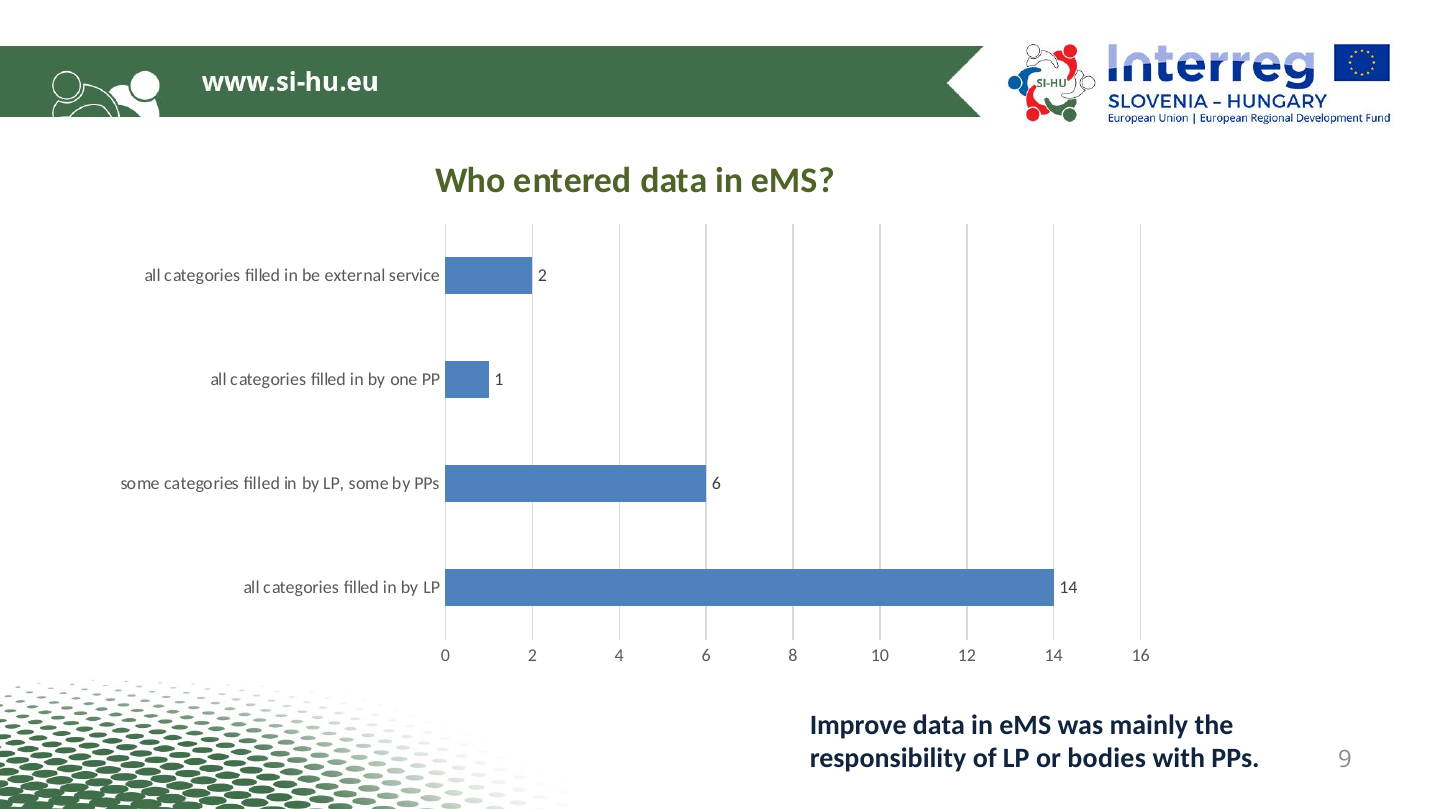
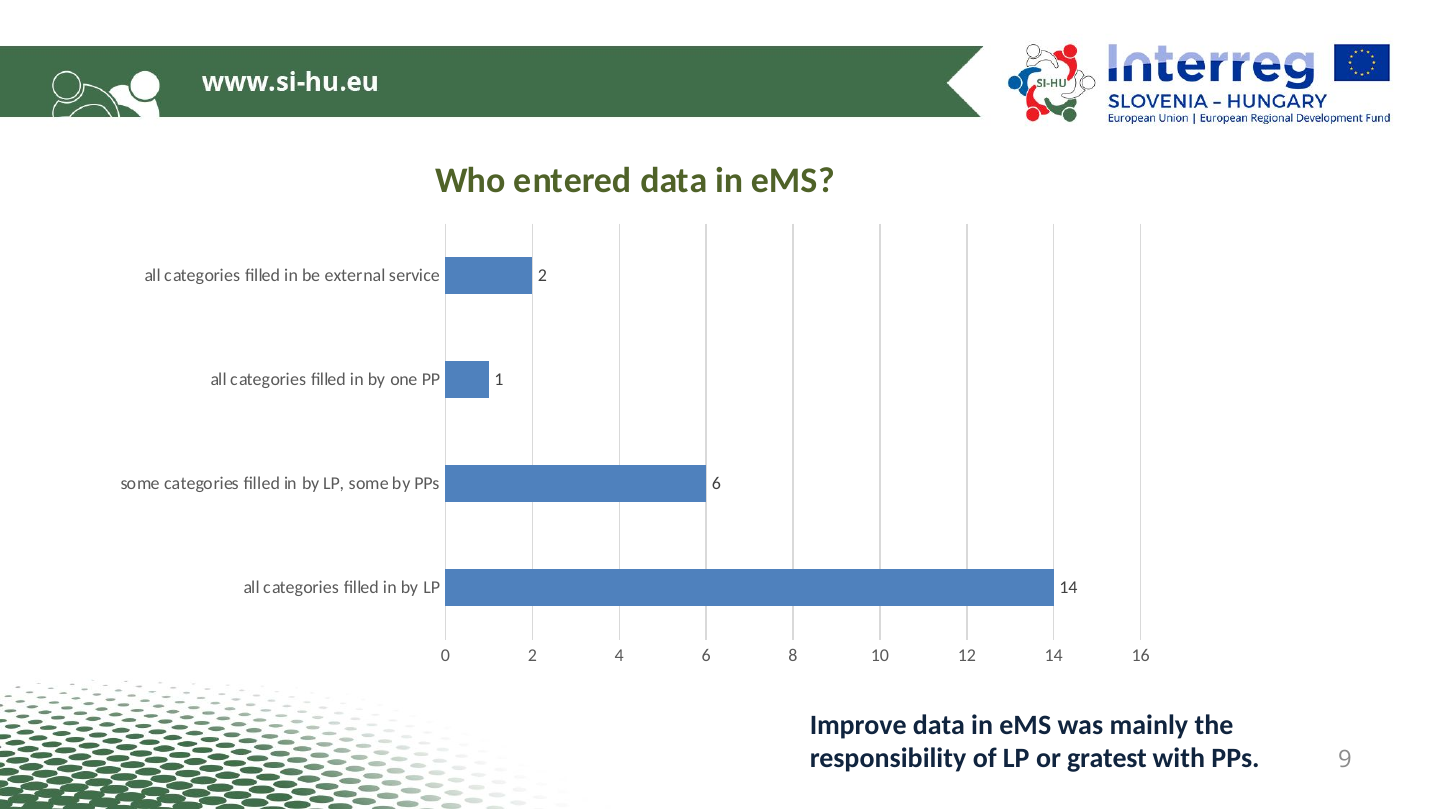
bodies: bodies -> gratest
